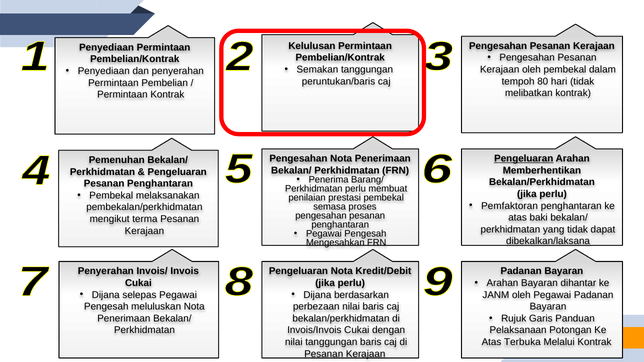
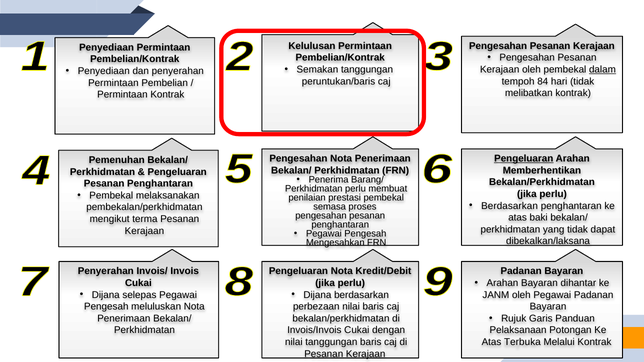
dalam underline: none -> present
80: 80 -> 84
Pemfaktoran at (510, 206): Pemfaktoran -> Berdasarkan
